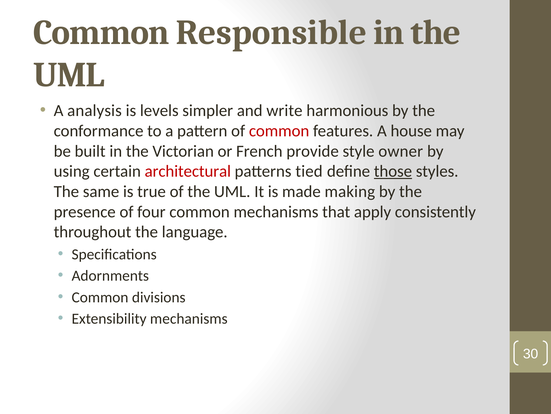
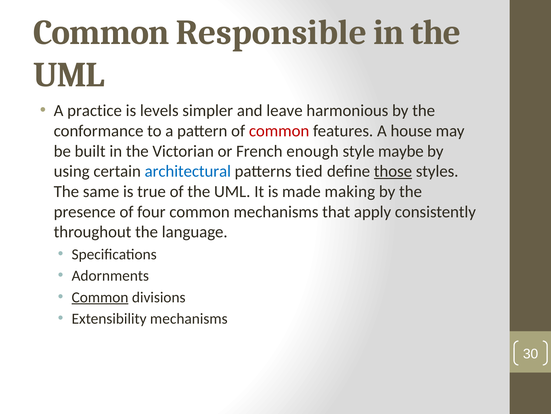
analysis: analysis -> practice
write: write -> leave
provide: provide -> enough
owner: owner -> maybe
architectural colour: red -> blue
Common at (100, 297) underline: none -> present
